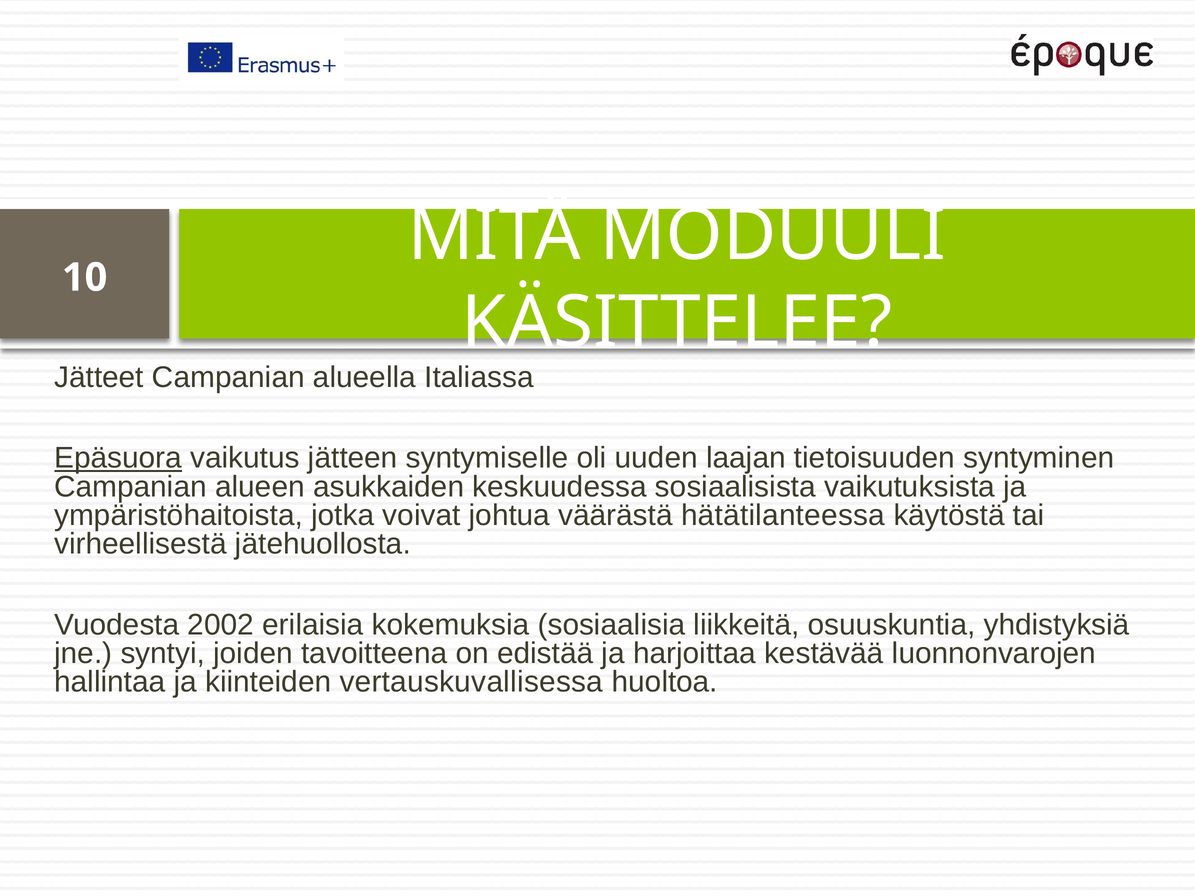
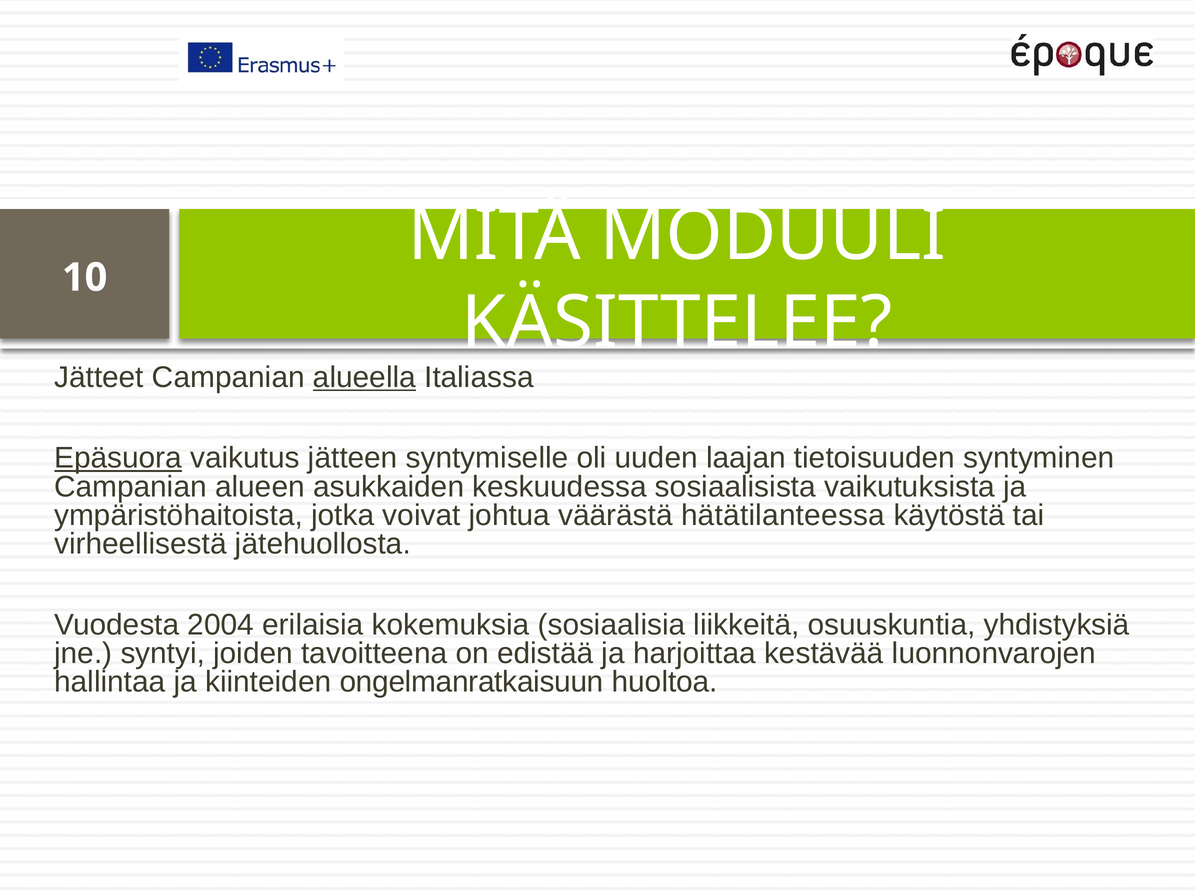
alueella underline: none -> present
2002: 2002 -> 2004
vertauskuvallisessa: vertauskuvallisessa -> ongelmanratkaisuun
